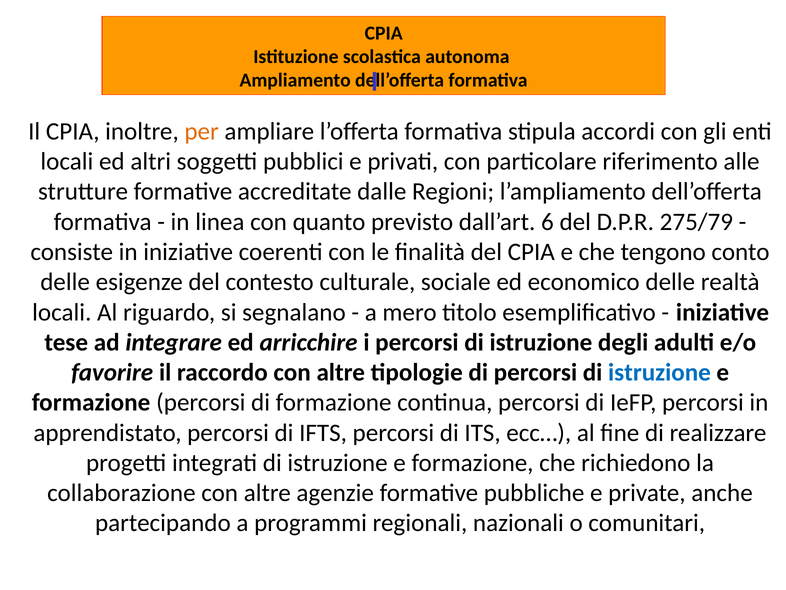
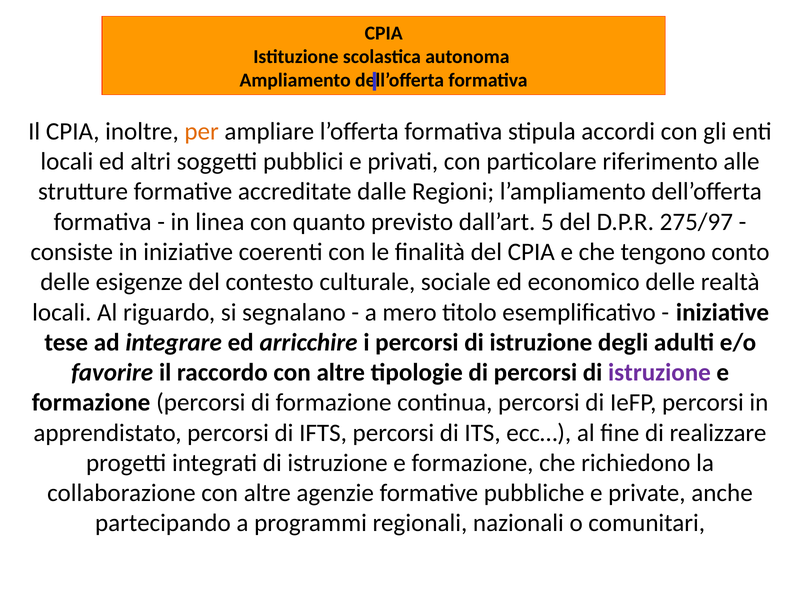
6: 6 -> 5
275/79: 275/79 -> 275/97
istruzione at (659, 372) colour: blue -> purple
